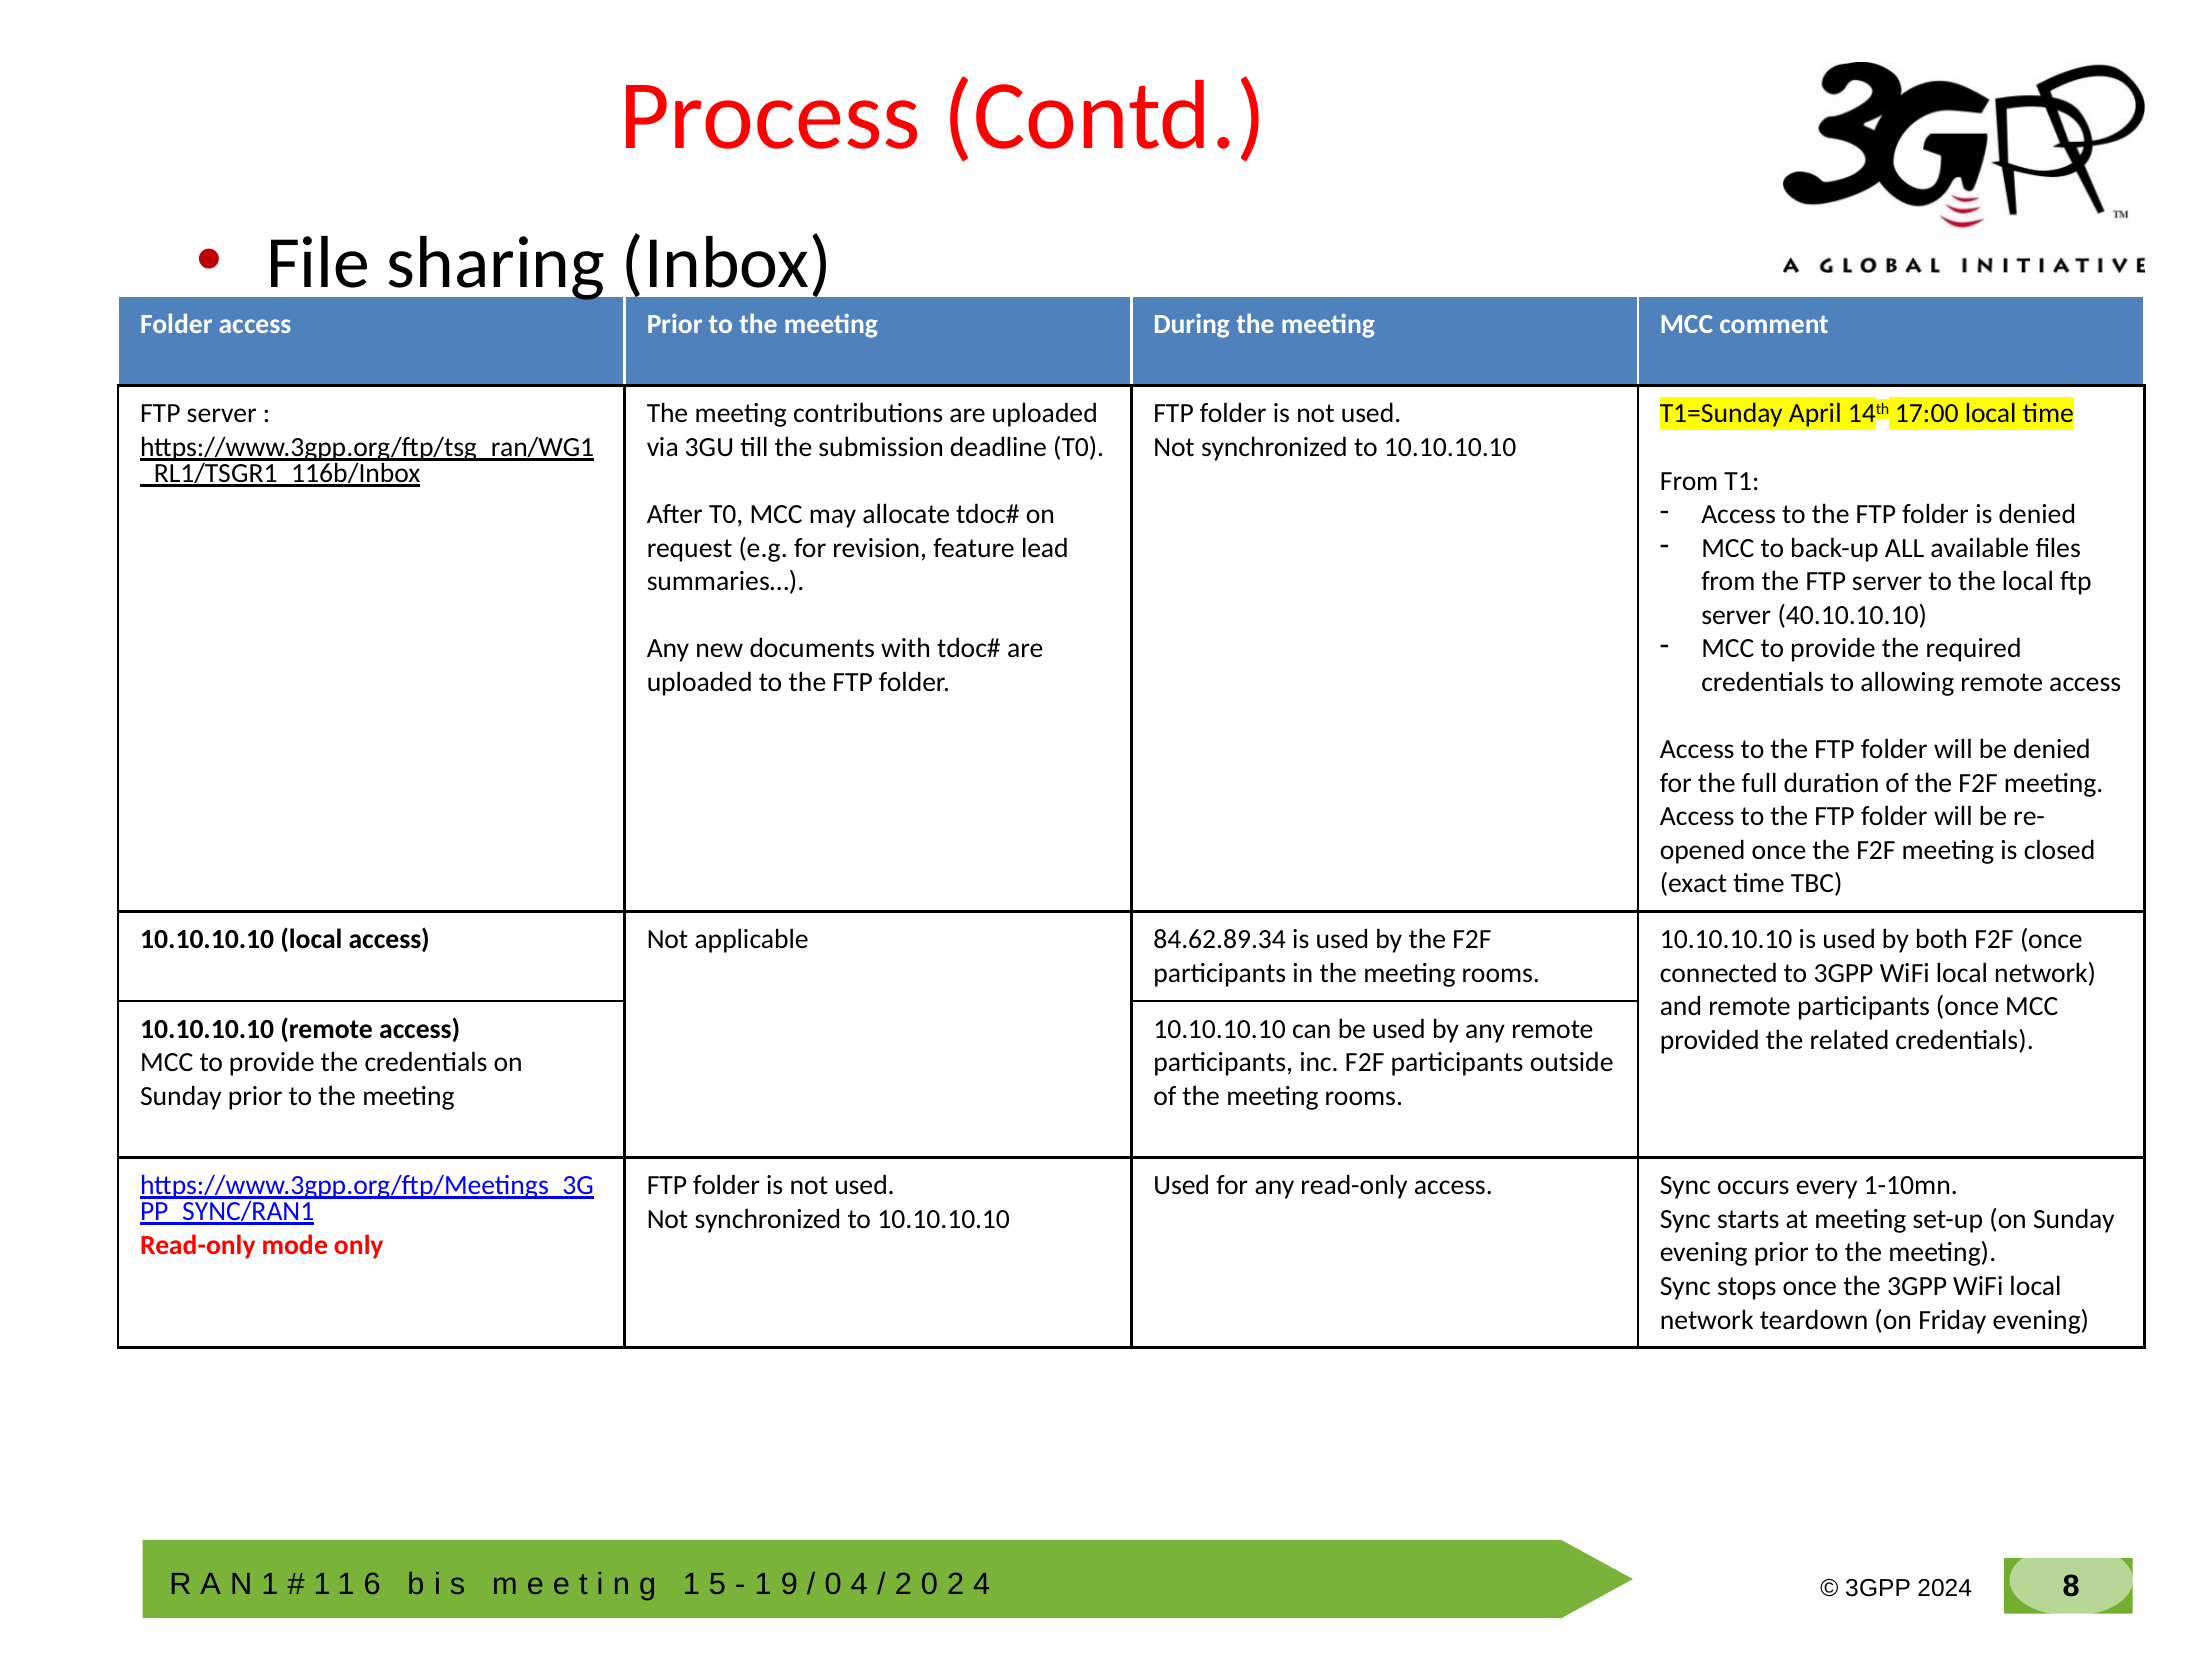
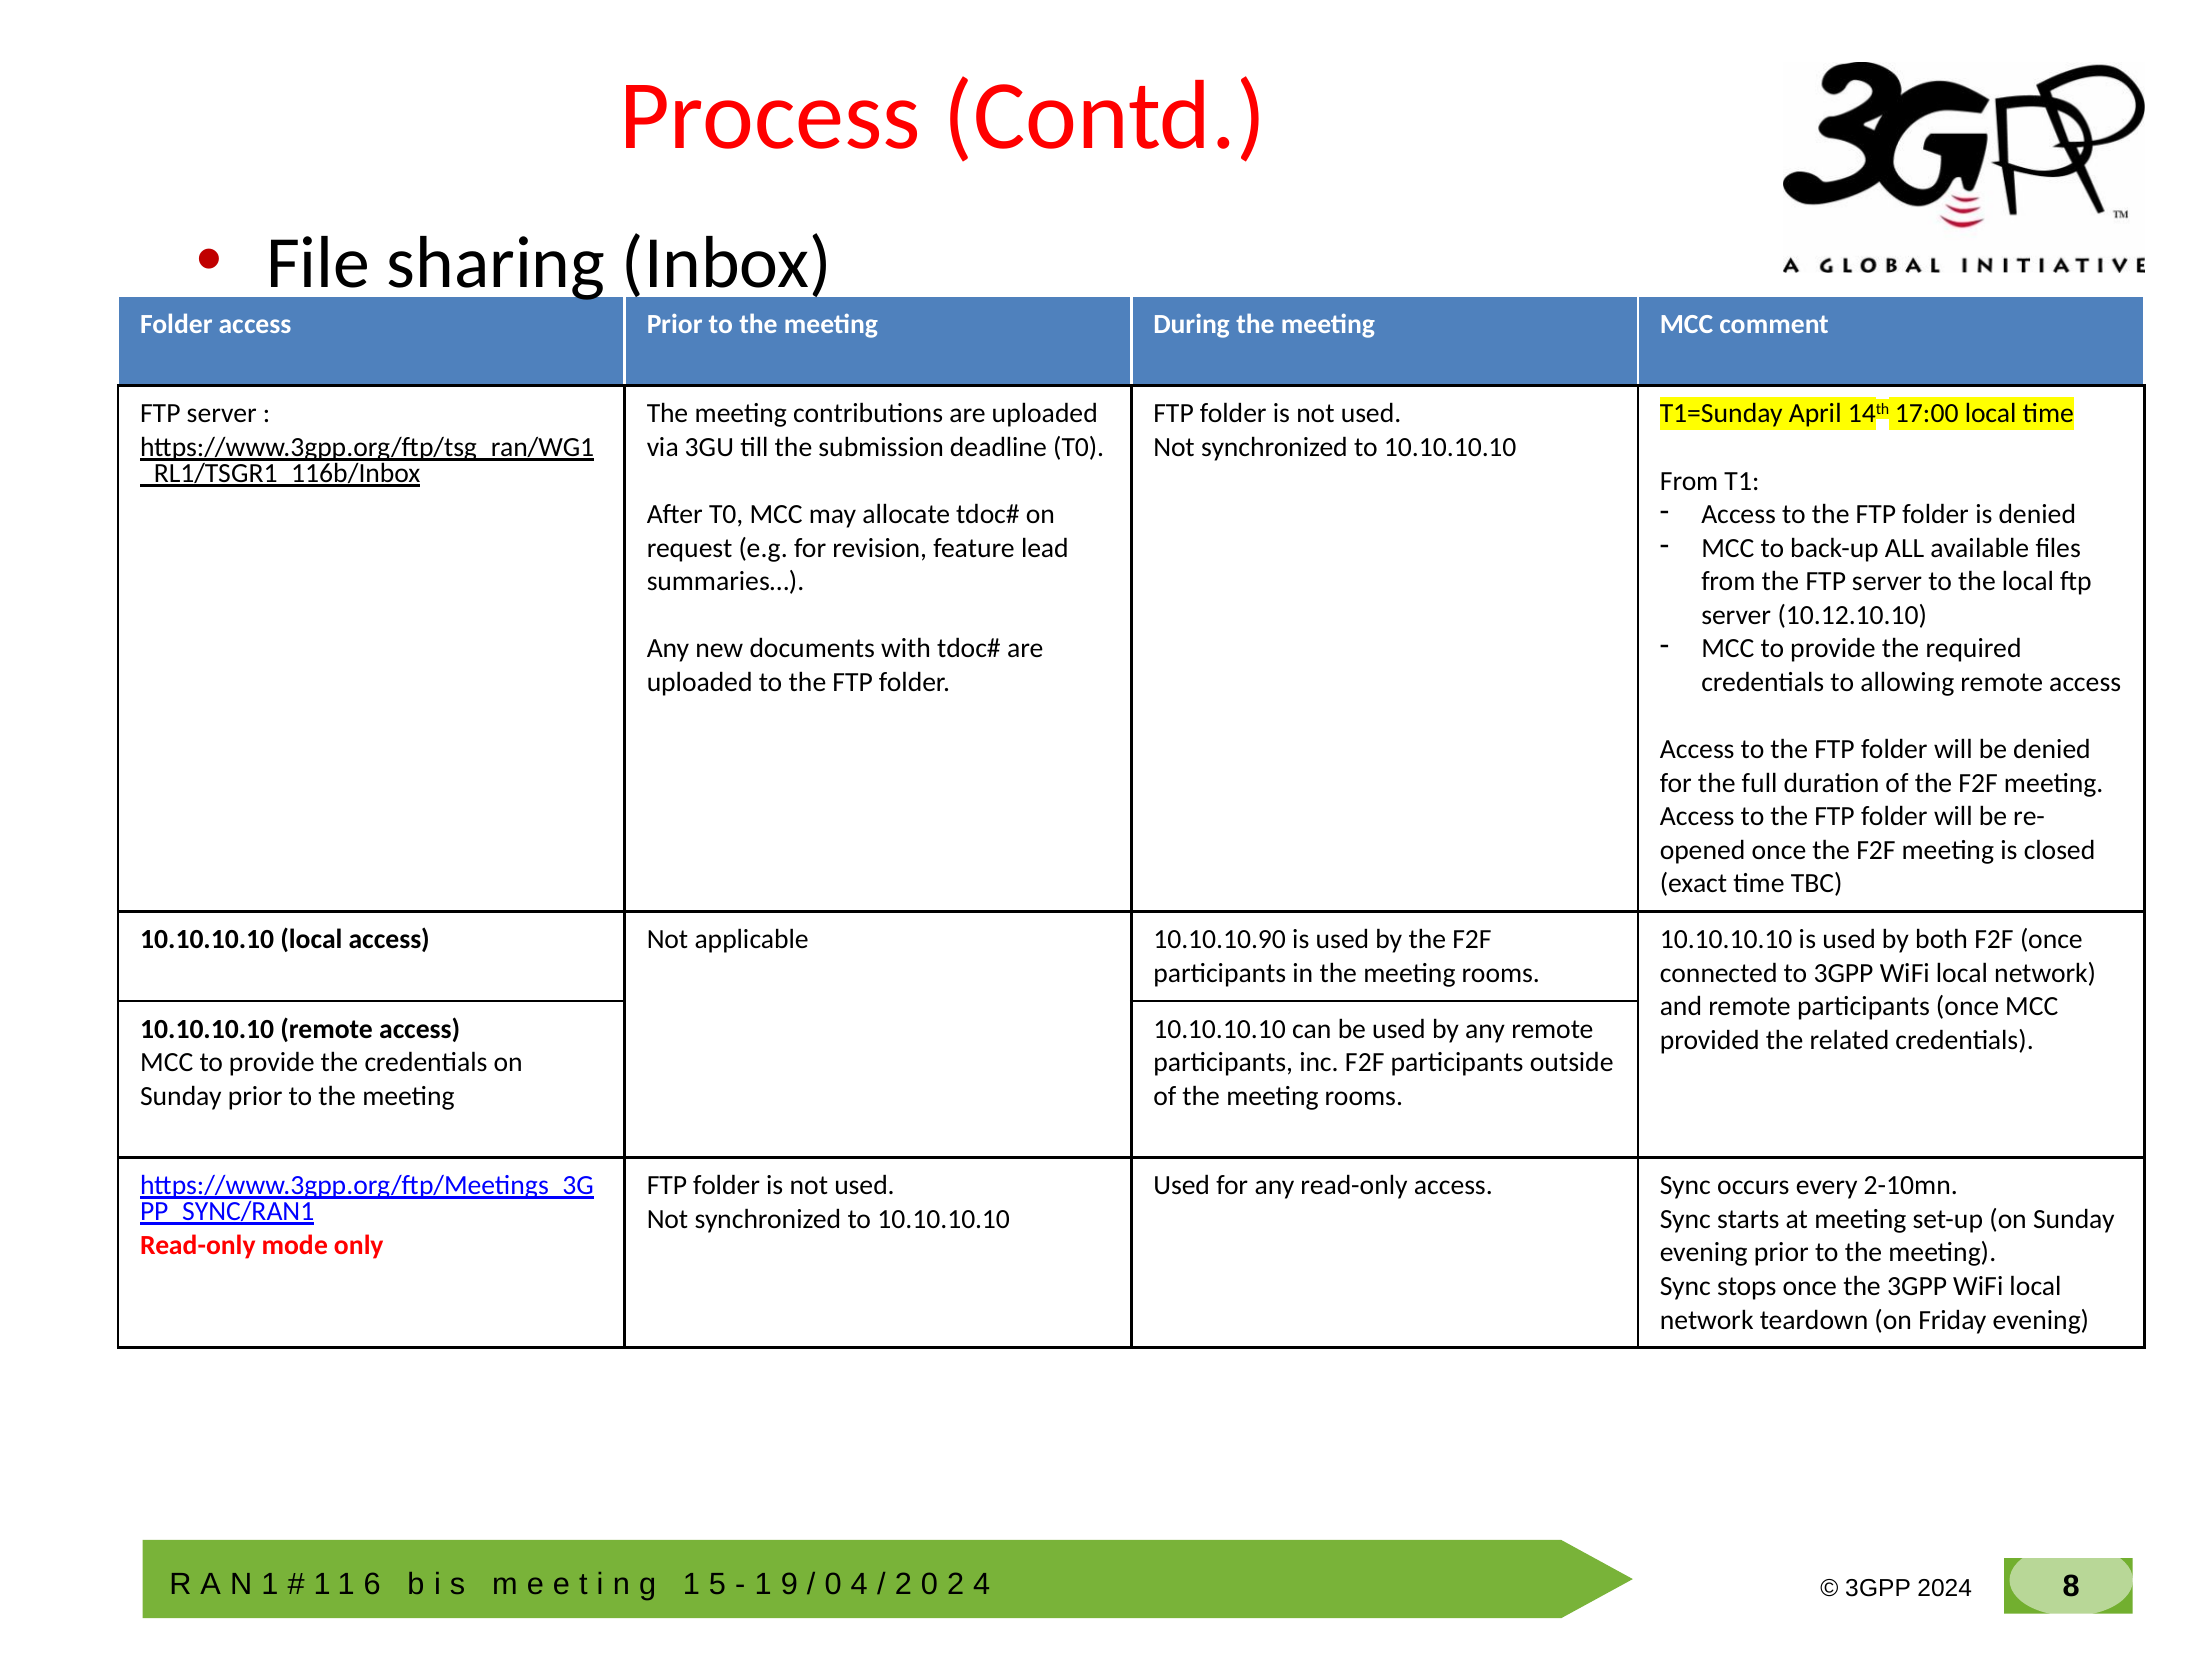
40.10.10.10: 40.10.10.10 -> 10.12.10.10
84.62.89.34: 84.62.89.34 -> 10.10.10.90
1-10mn: 1-10mn -> 2-10mn
